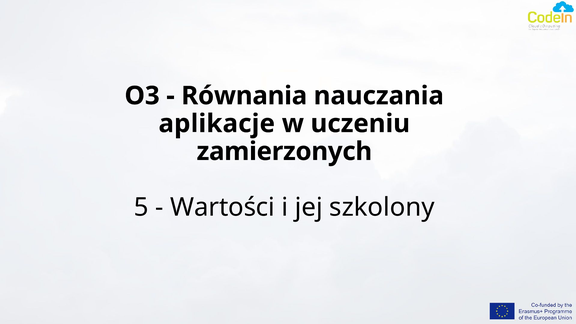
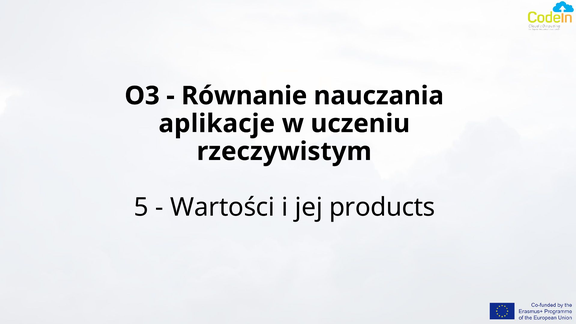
Równania: Równania -> Równanie
zamierzonych: zamierzonych -> rzeczywistym
szkolony: szkolony -> products
